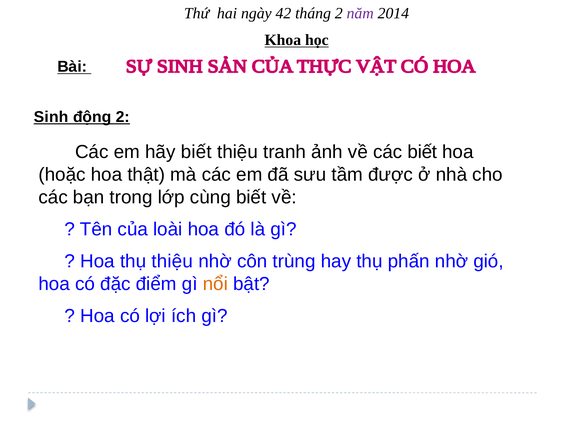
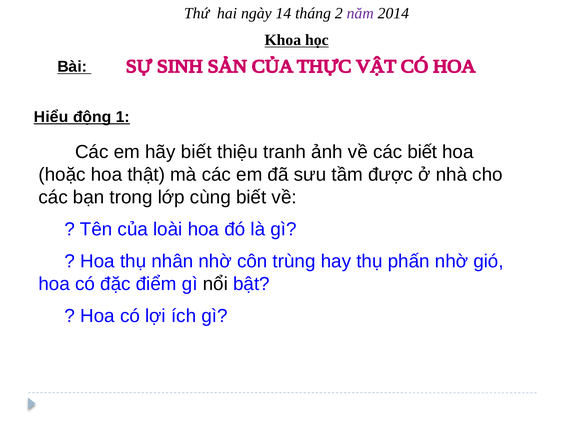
42: 42 -> 14
Sinh: Sinh -> Hiểu
động 2: 2 -> 1
thụ thiệu: thiệu -> nhân
nổi colour: orange -> black
